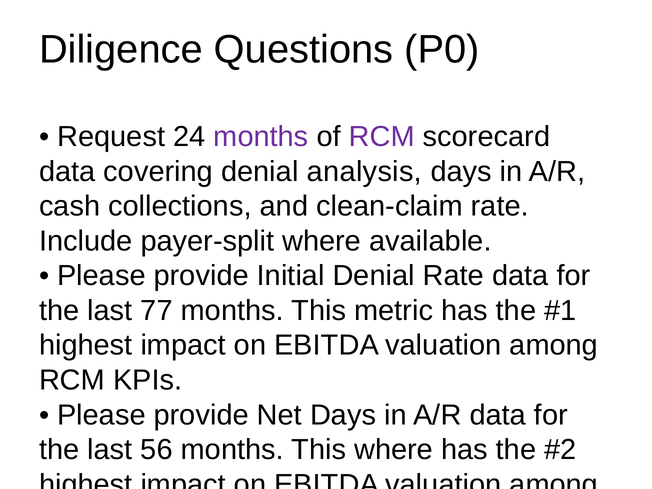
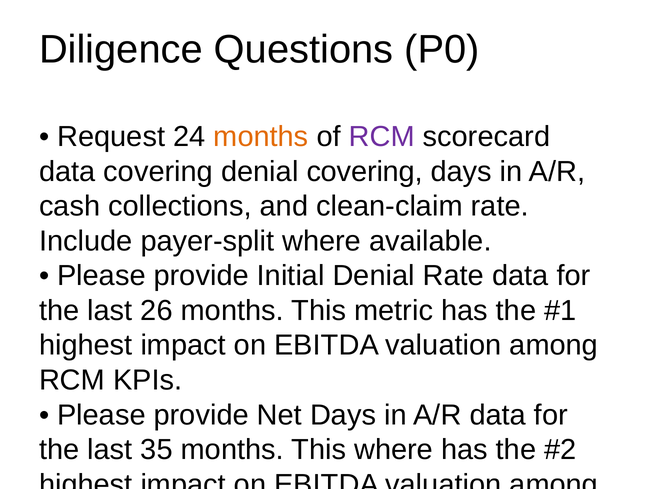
months at (261, 137) colour: purple -> orange
denial analysis: analysis -> covering
77: 77 -> 26
56: 56 -> 35
